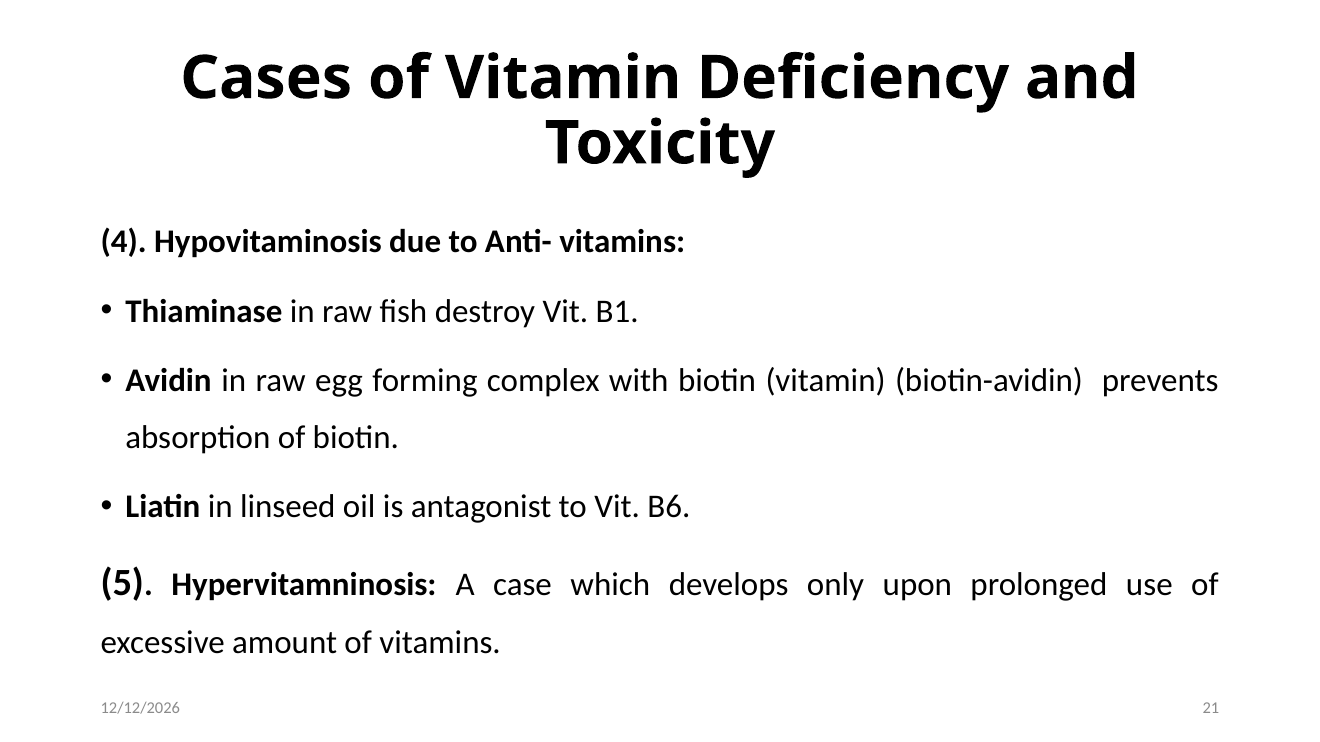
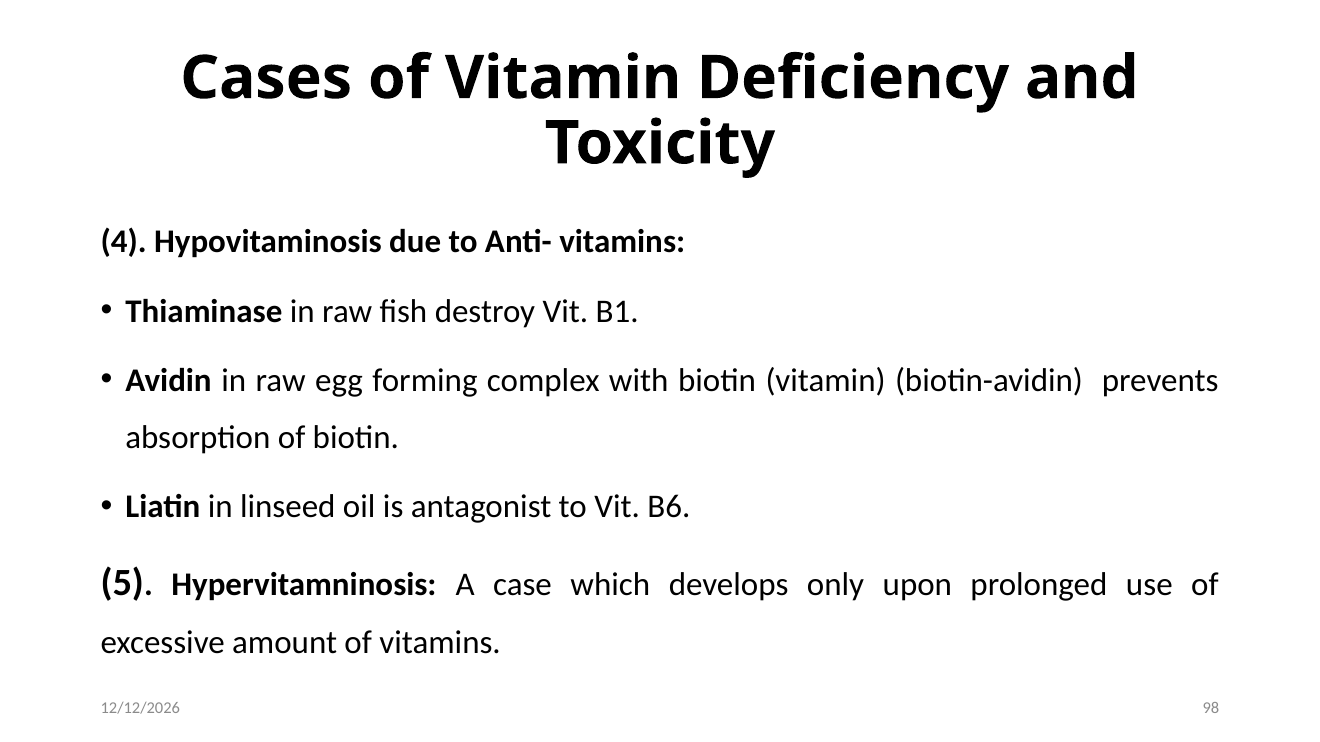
21: 21 -> 98
